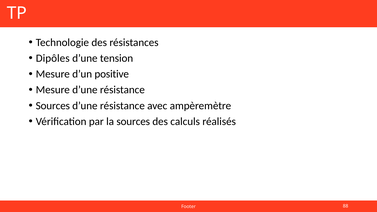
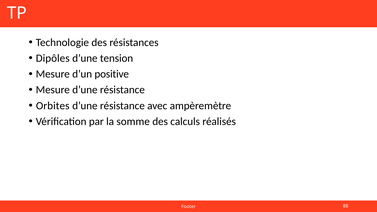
Sources at (53, 106): Sources -> Orbites
la sources: sources -> somme
